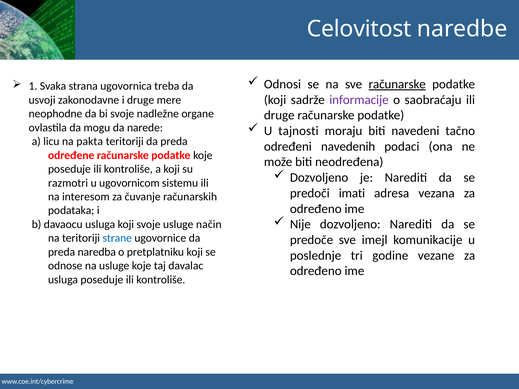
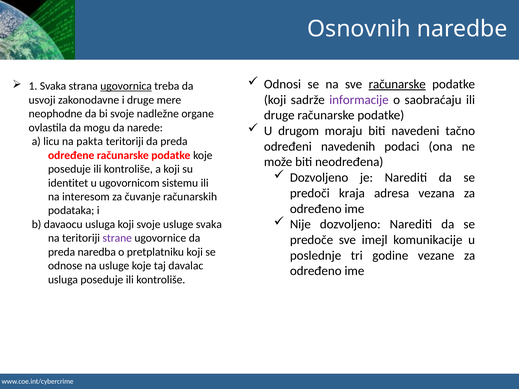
Celovitost: Celovitost -> Osnovnih
ugovornica underline: none -> present
tajnosti: tajnosti -> drugom
razmotri: razmotri -> identitet
imati: imati -> kraja
usluge način: način -> svaka
strane colour: blue -> purple
